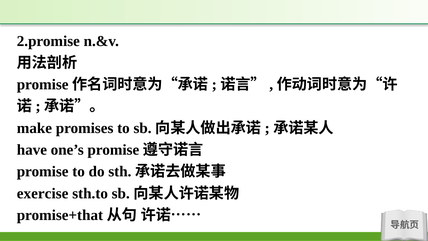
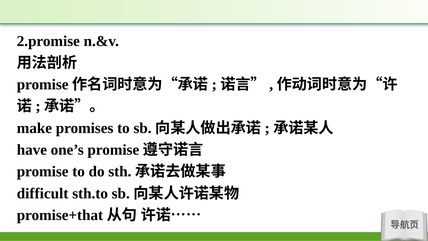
exercise: exercise -> difficult
